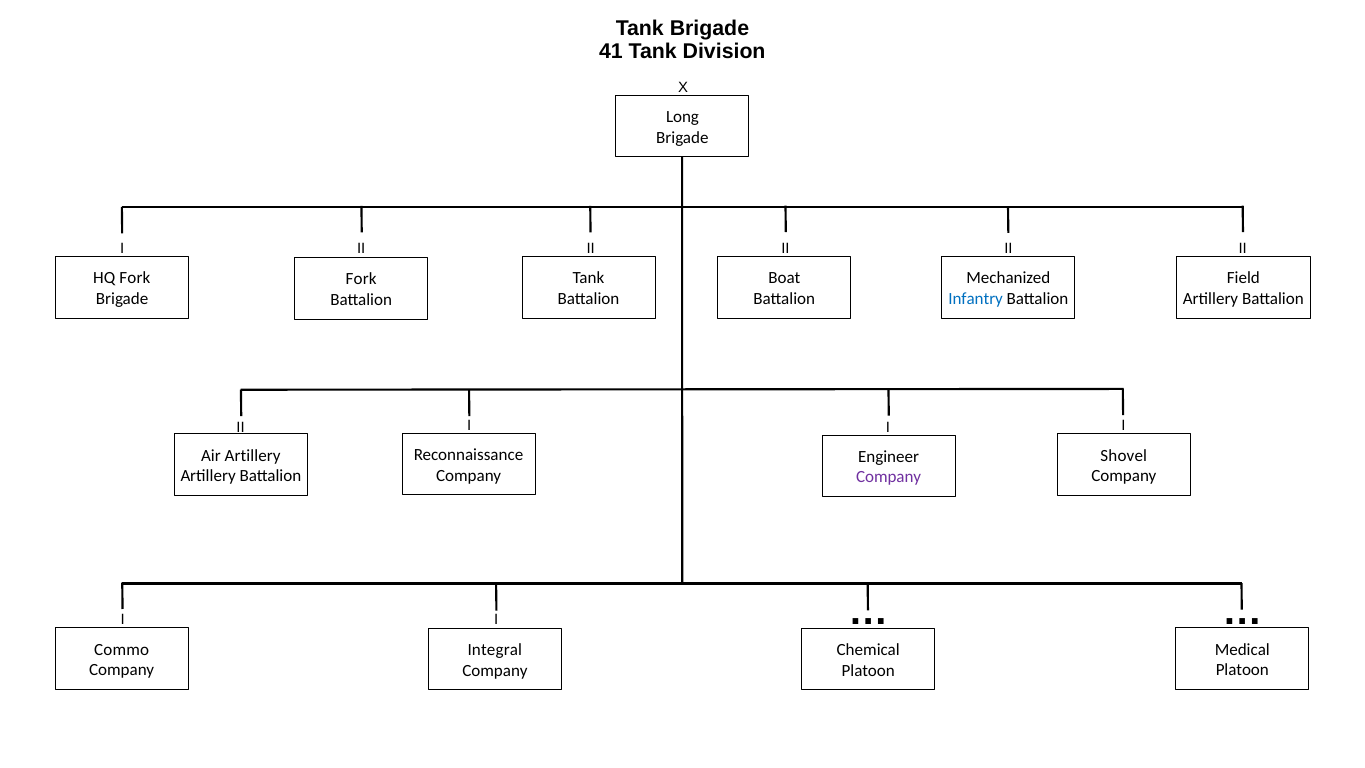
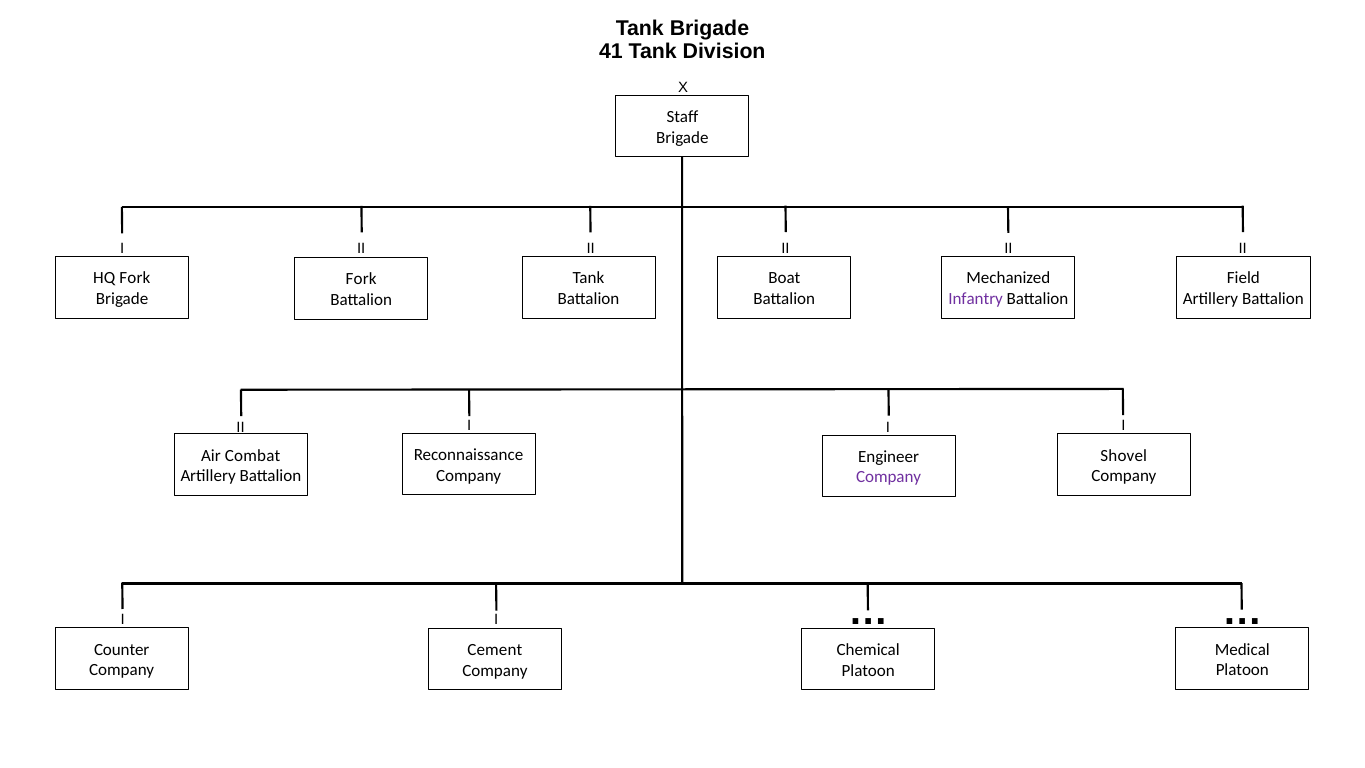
Long: Long -> Staff
Infantry colour: blue -> purple
Air Artillery: Artillery -> Combat
Commo: Commo -> Counter
Integral: Integral -> Cement
